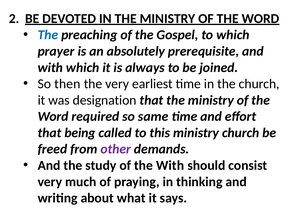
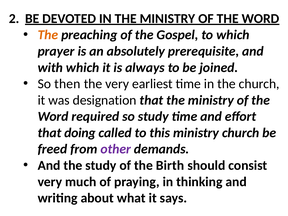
The at (48, 35) colour: blue -> orange
so same: same -> study
being: being -> doing
the With: With -> Birth
